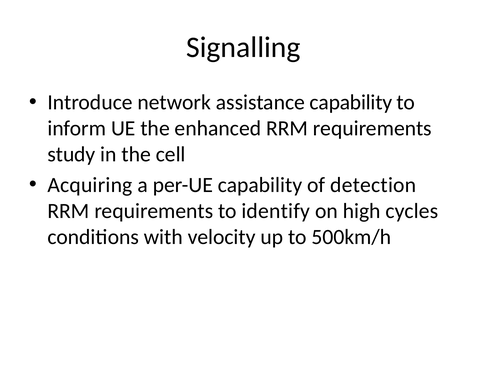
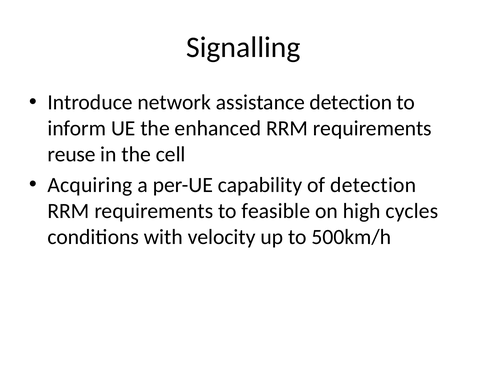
assistance capability: capability -> detection
study: study -> reuse
identify: identify -> feasible
